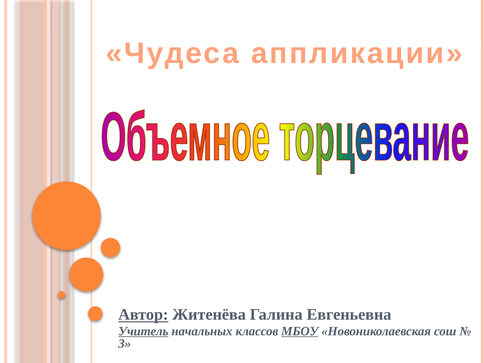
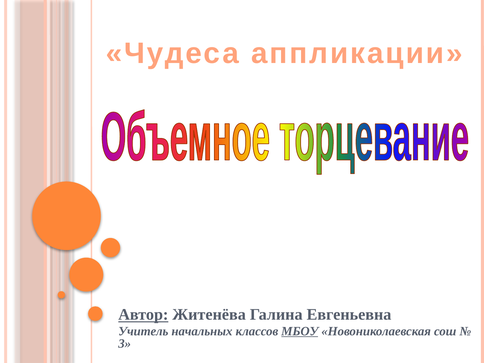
Учитель underline: present -> none
